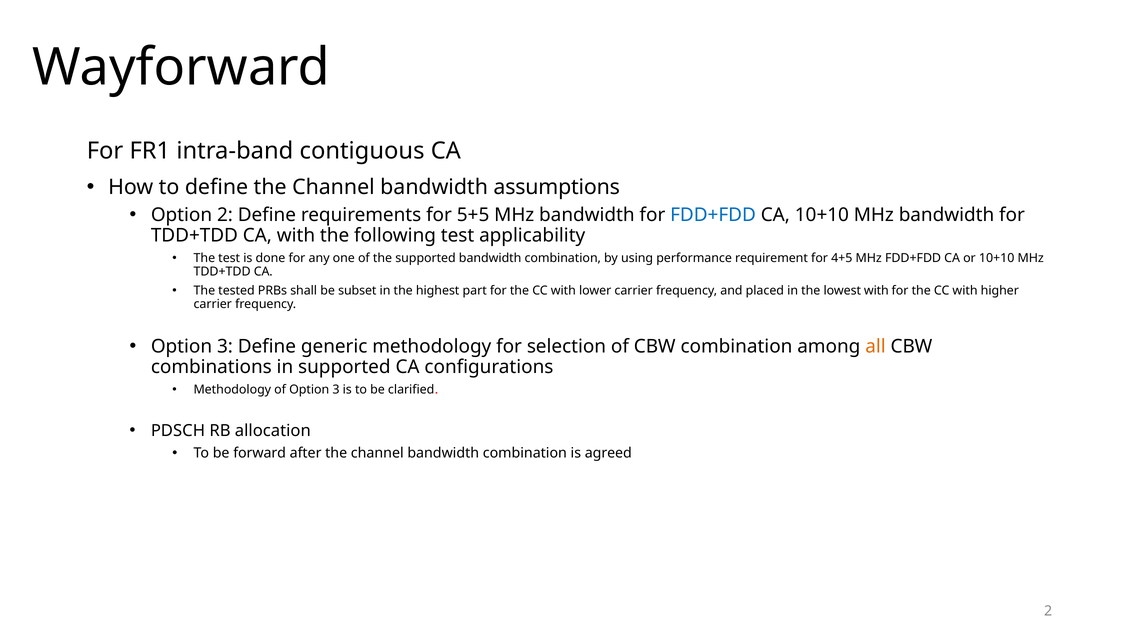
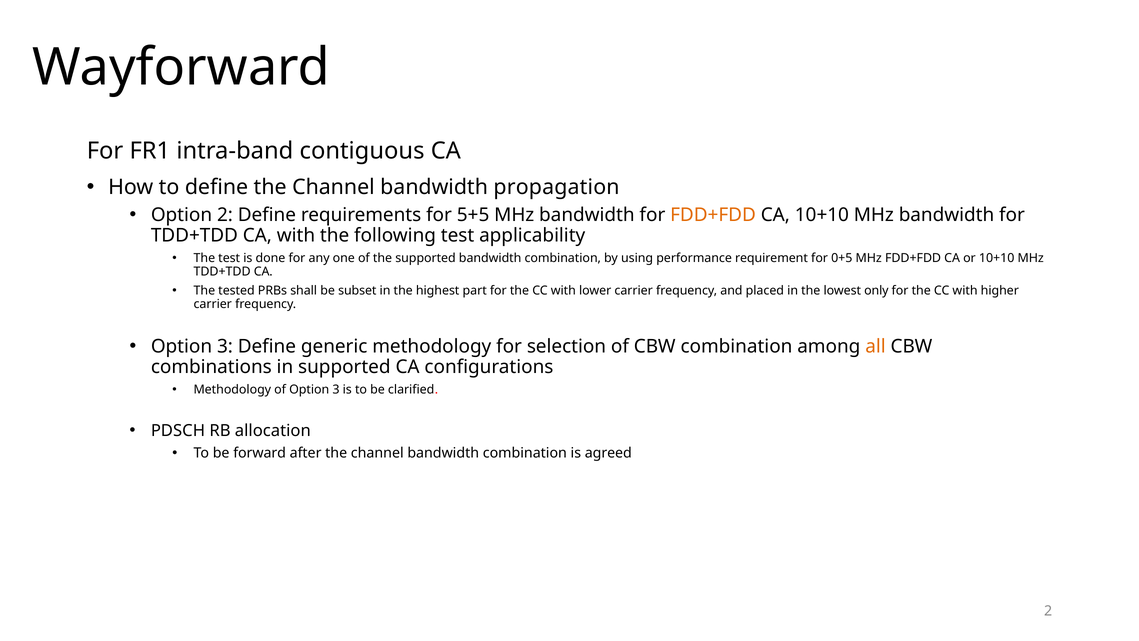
assumptions: assumptions -> propagation
FDD+FDD at (713, 215) colour: blue -> orange
4+5: 4+5 -> 0+5
lowest with: with -> only
